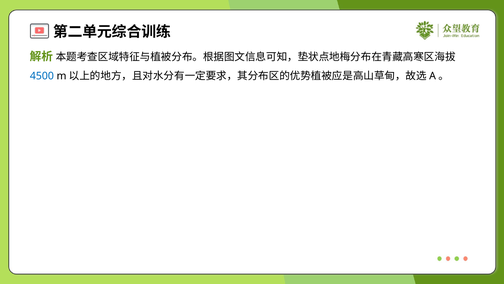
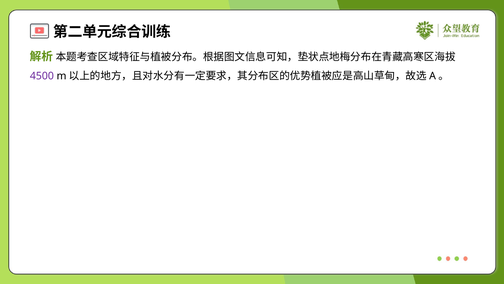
4500 colour: blue -> purple
